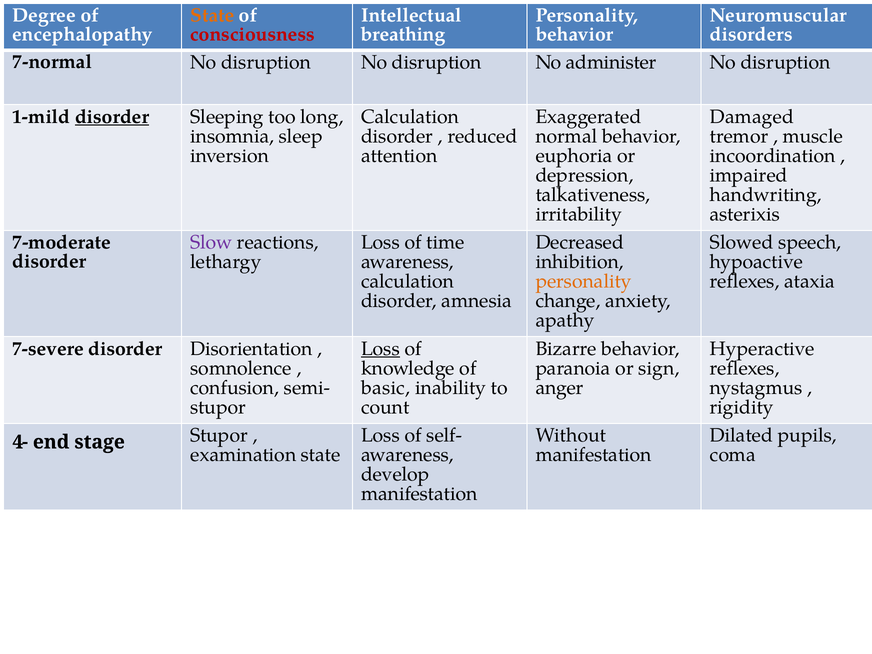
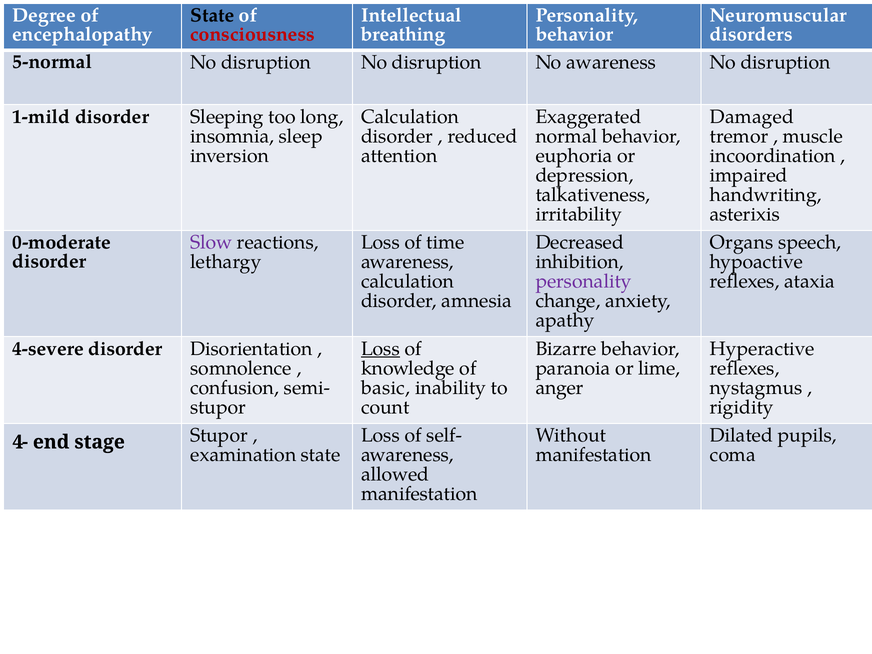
State at (212, 16) colour: orange -> black
7-normal: 7-normal -> 5-normal
No administer: administer -> awareness
disorder at (112, 117) underline: present -> none
7-moderate: 7-moderate -> 0-moderate
Slowed: Slowed -> Organs
personality at (584, 282) colour: orange -> purple
7-severe: 7-severe -> 4-severe
sign: sign -> lime
develop: develop -> allowed
